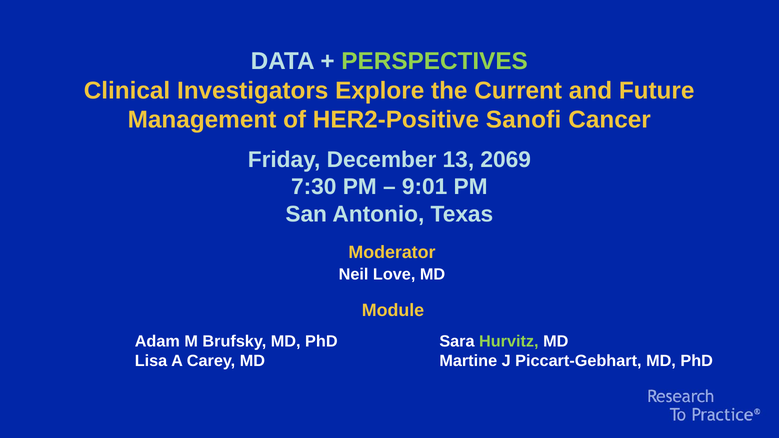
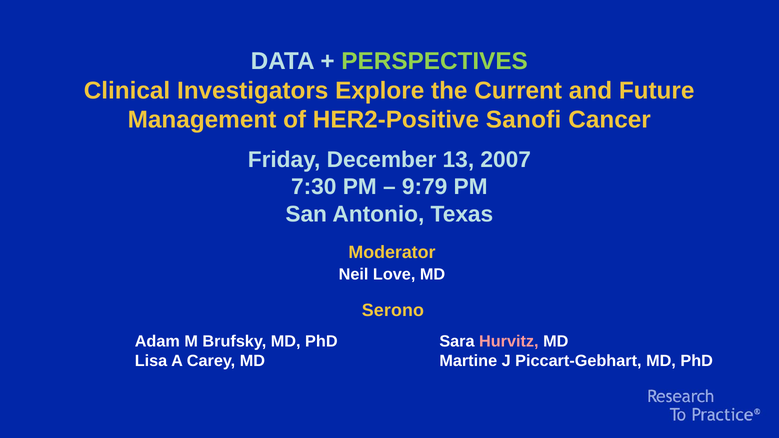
2069: 2069 -> 2007
9:01: 9:01 -> 9:79
Module: Module -> Serono
Hurvitz colour: light green -> pink
